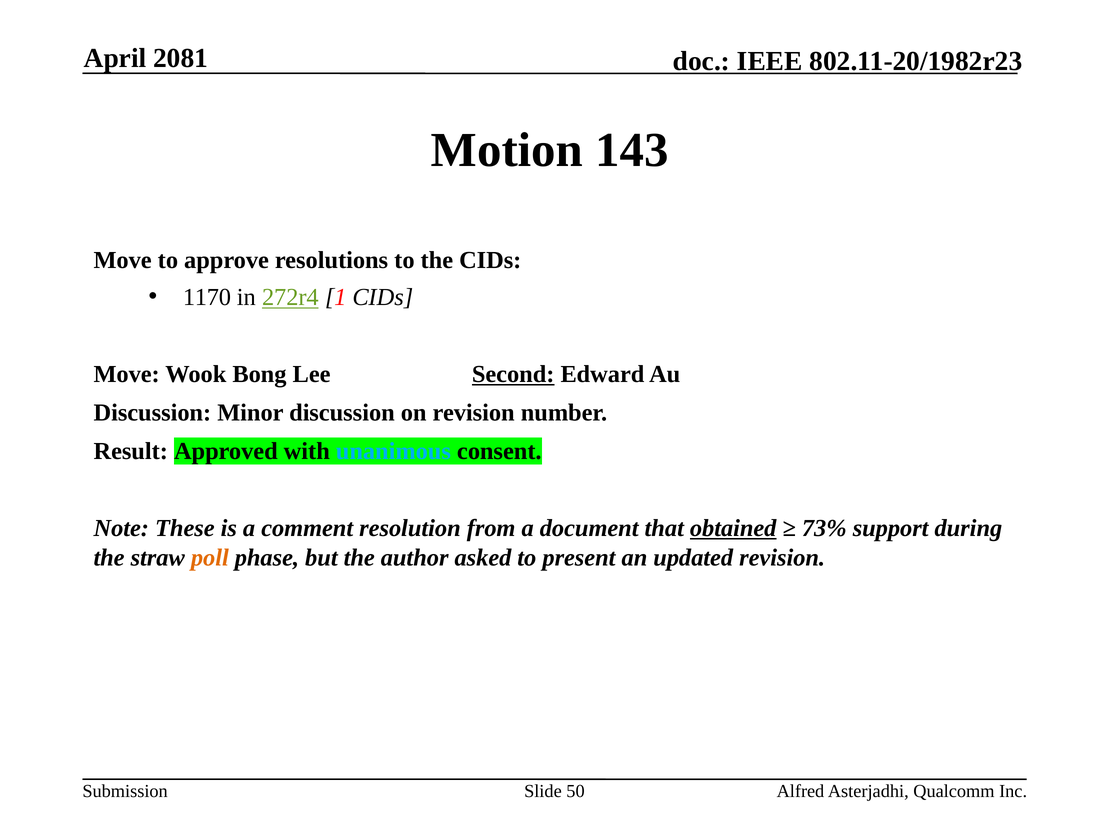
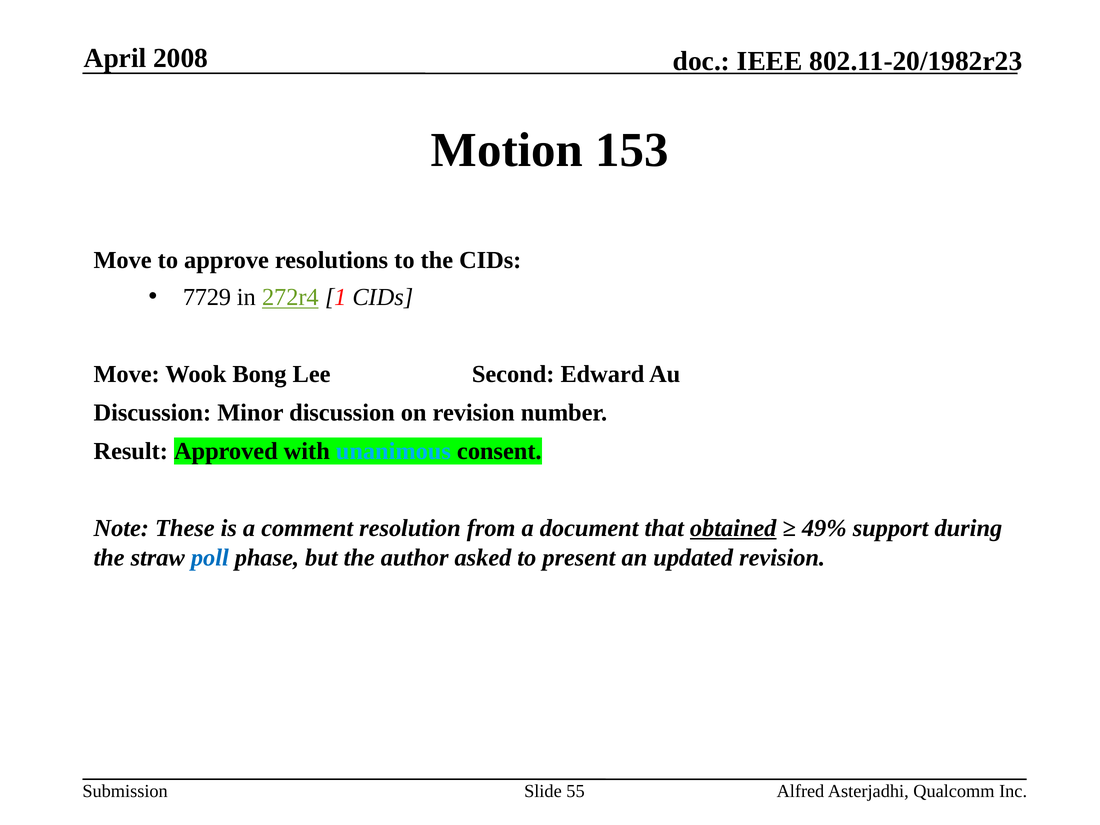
2081: 2081 -> 2008
143: 143 -> 153
1170: 1170 -> 7729
Second underline: present -> none
73%: 73% -> 49%
poll colour: orange -> blue
50: 50 -> 55
